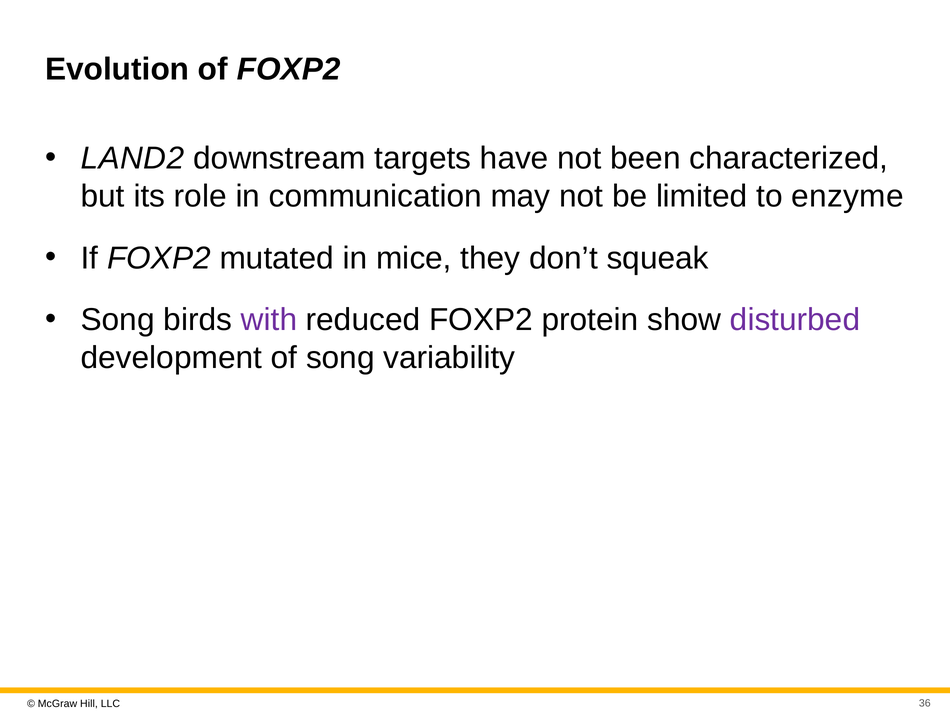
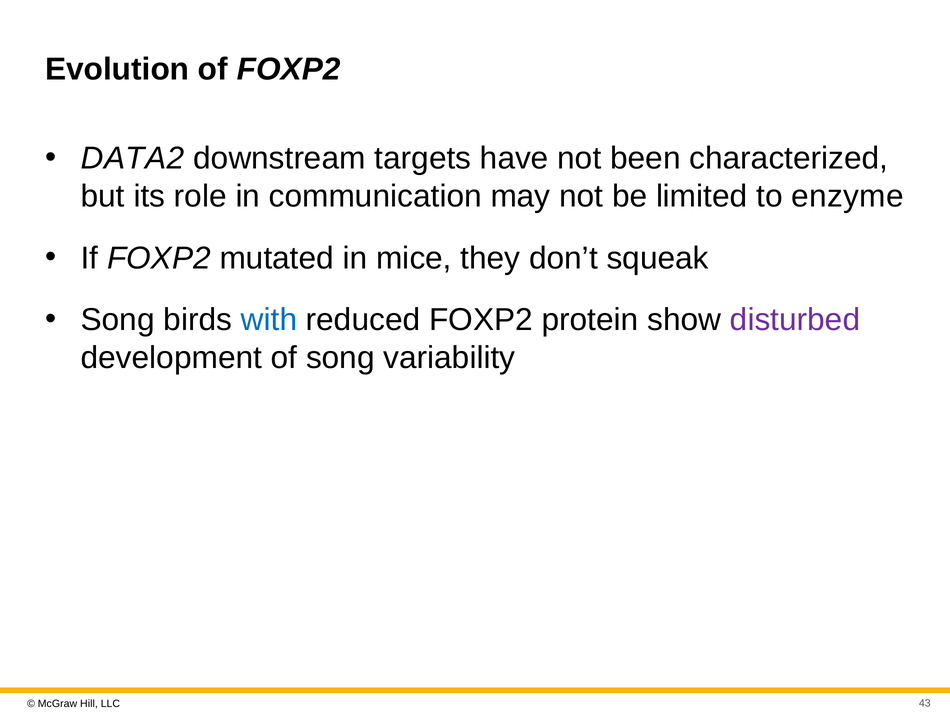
LAND2: LAND2 -> DATA2
with colour: purple -> blue
36: 36 -> 43
